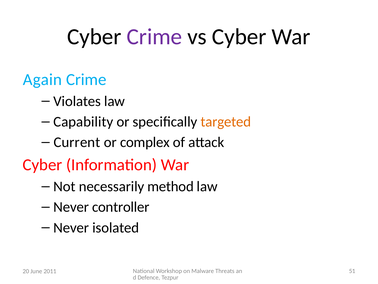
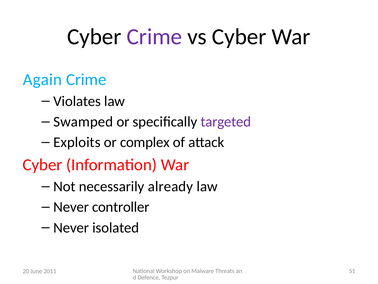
Capability: Capability -> Swamped
targeted colour: orange -> purple
Current: Current -> Exploits
method: method -> already
